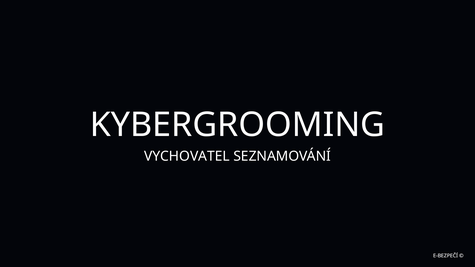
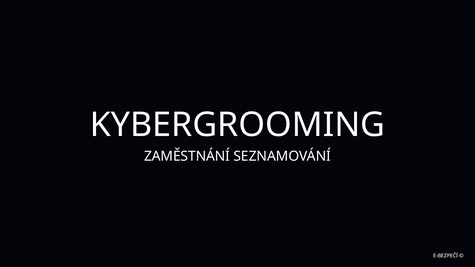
VYCHOVATEL: VYCHOVATEL -> ZAMĚSTNÁNÍ
